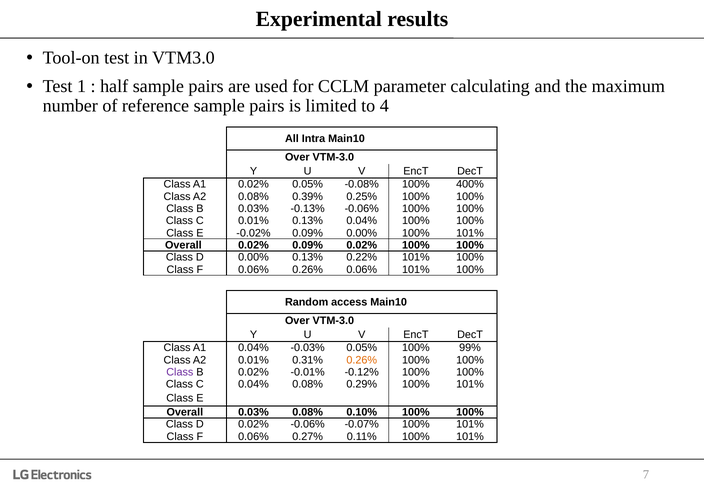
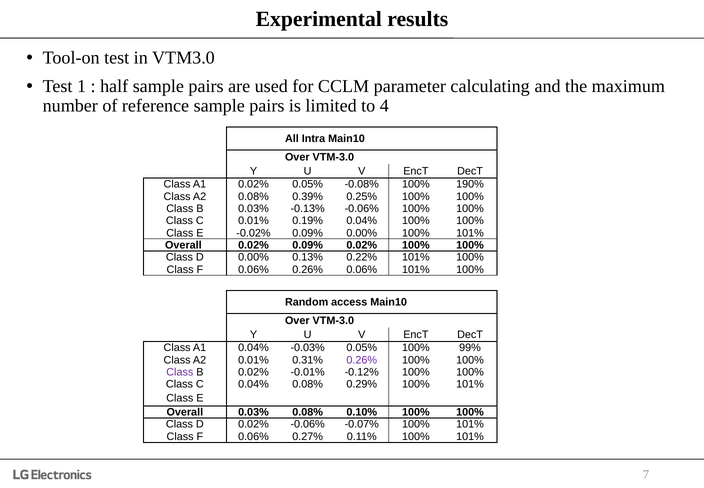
400%: 400% -> 190%
0.01% 0.13%: 0.13% -> 0.19%
0.26% at (362, 359) colour: orange -> purple
